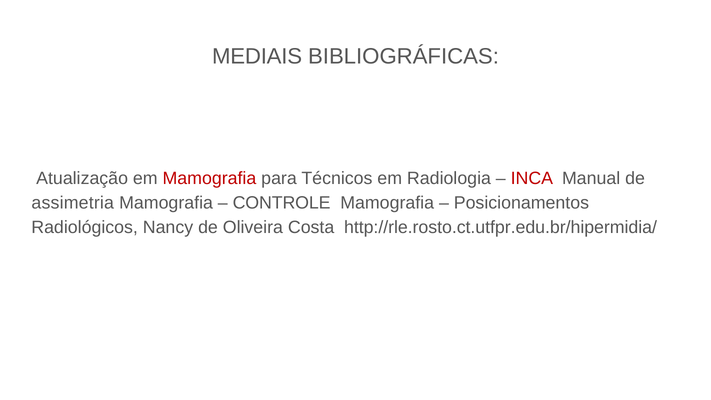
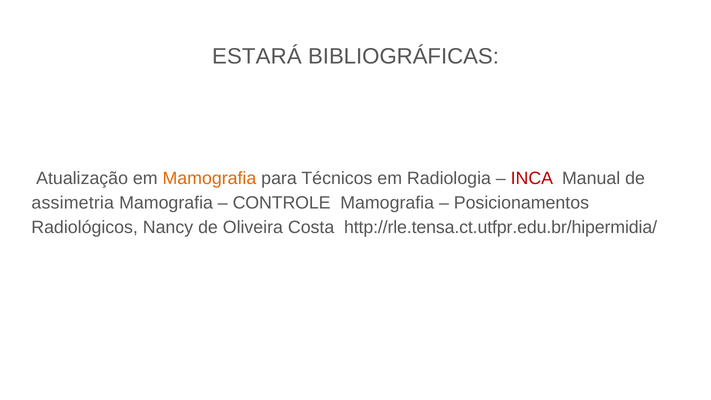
MEDIAIS: MEDIAIS -> ESTARÁ
Mamografia at (209, 178) colour: red -> orange
http://rle.rosto.ct.utfpr.edu.br/hipermidia/: http://rle.rosto.ct.utfpr.edu.br/hipermidia/ -> http://rle.tensa.ct.utfpr.edu.br/hipermidia/
